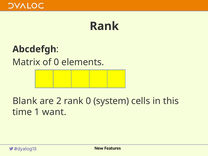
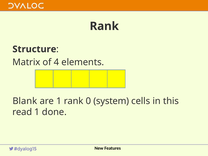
Abcdefgh: Abcdefgh -> Structure
of 0: 0 -> 4
are 2: 2 -> 1
time: time -> read
want: want -> done
